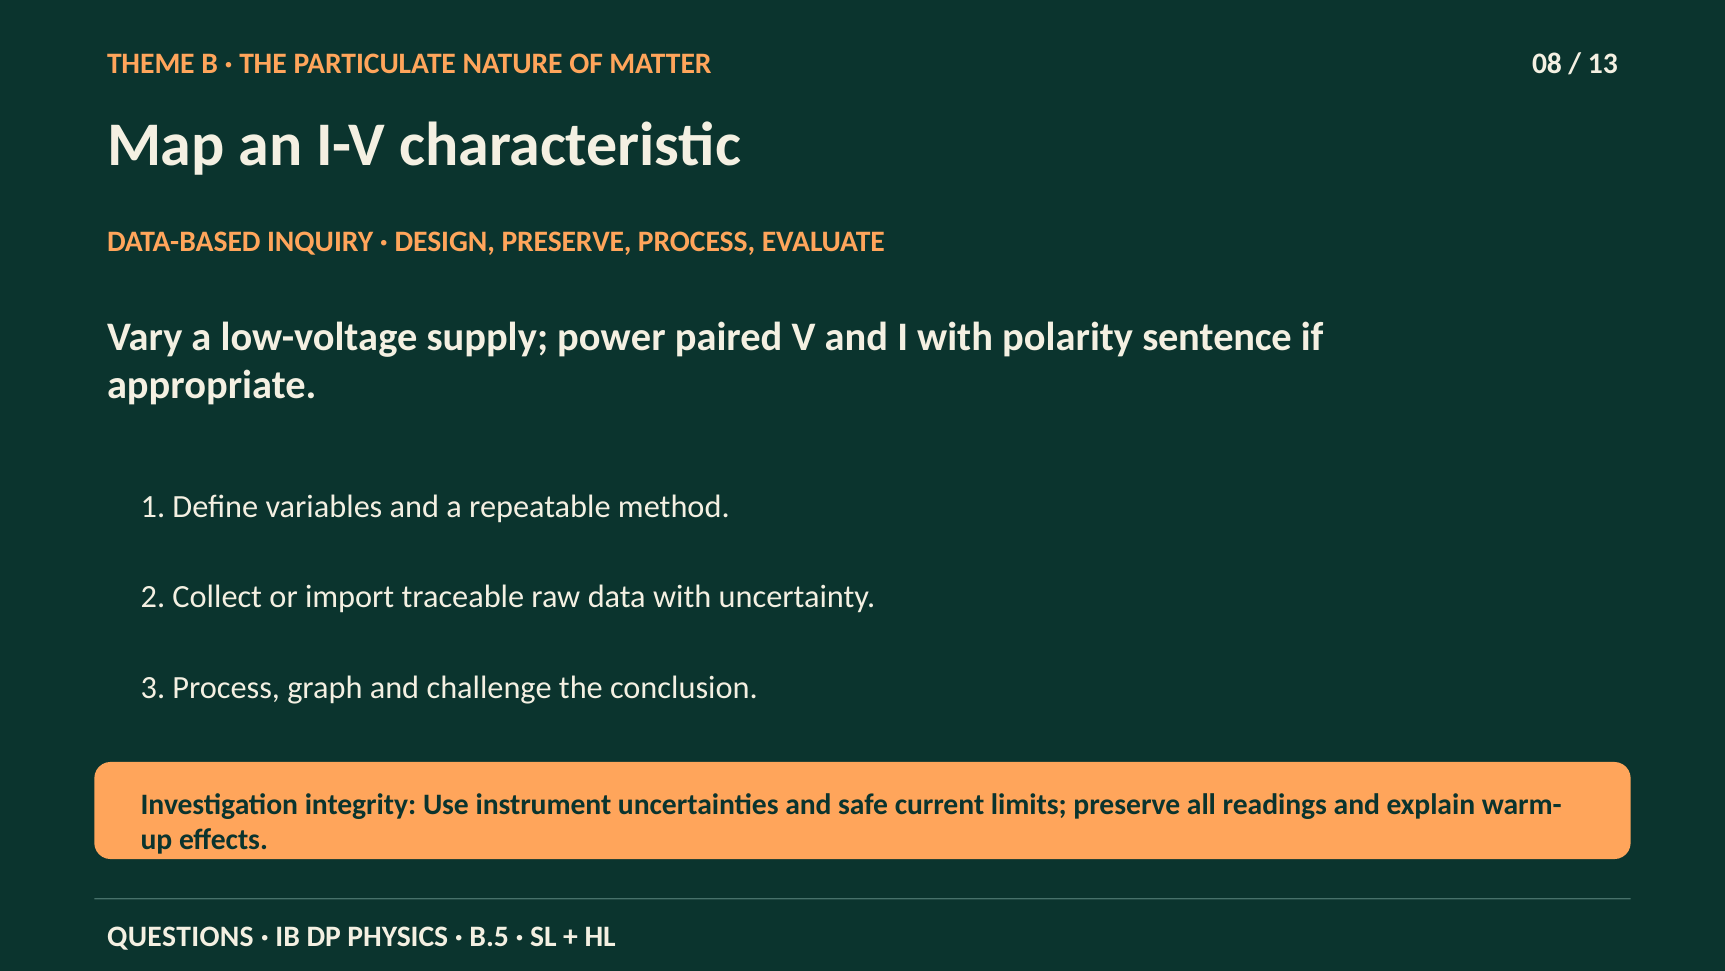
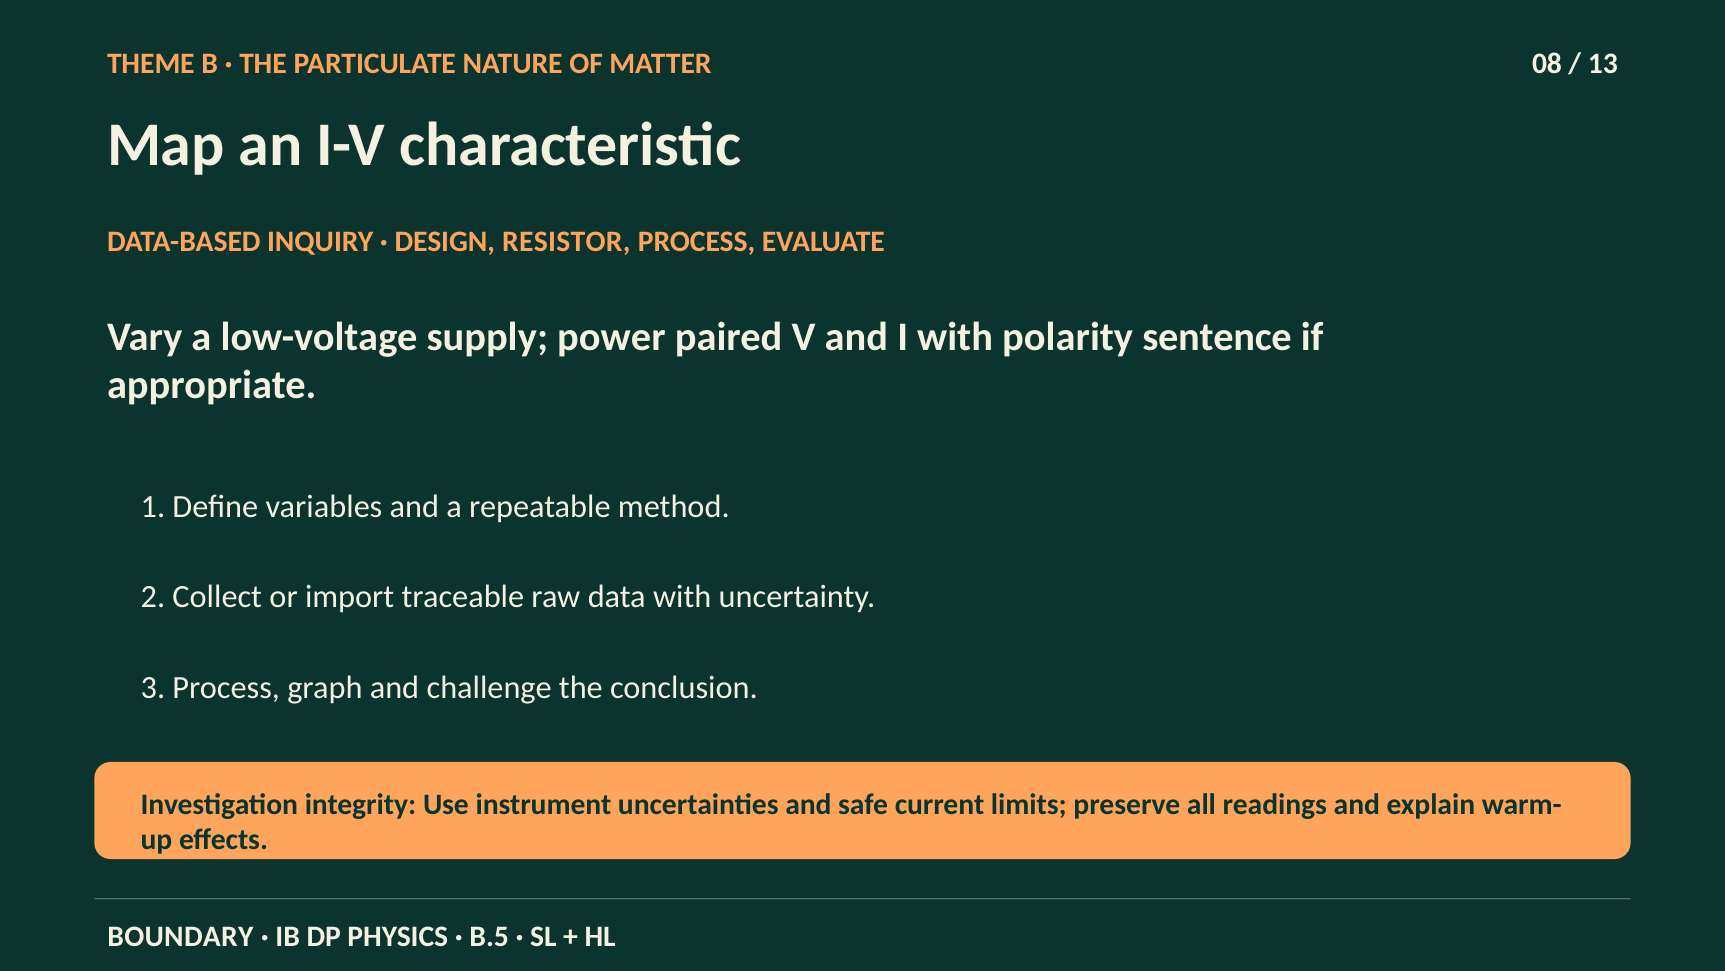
DESIGN PRESERVE: PRESERVE -> RESISTOR
QUESTIONS: QUESTIONS -> BOUNDARY
